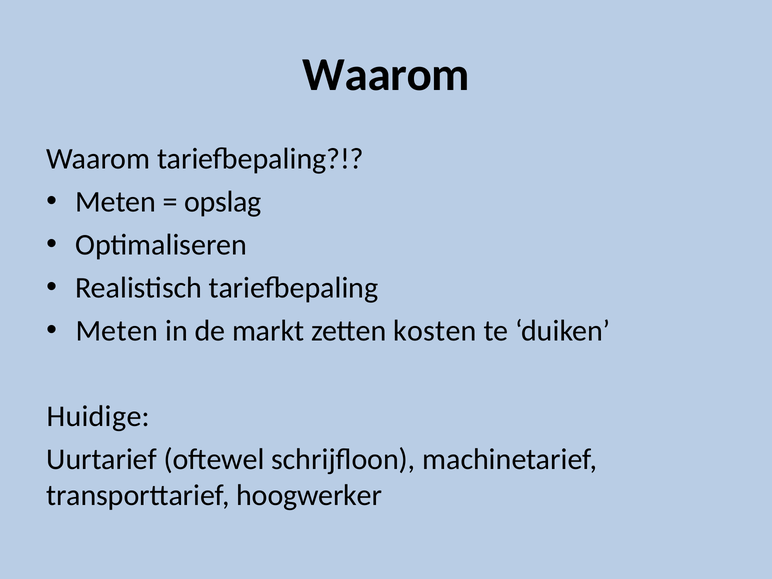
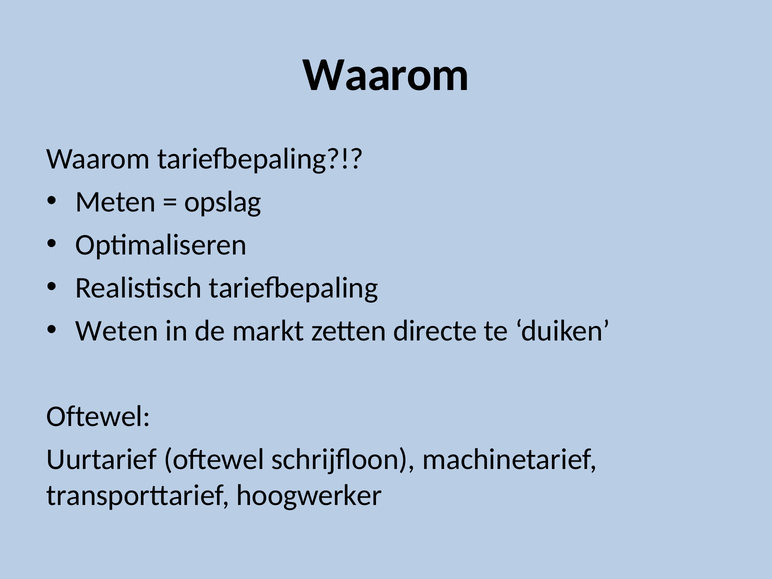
Meten at (117, 331): Meten -> Weten
kosten: kosten -> directe
Huidige at (98, 417): Huidige -> Oftewel
